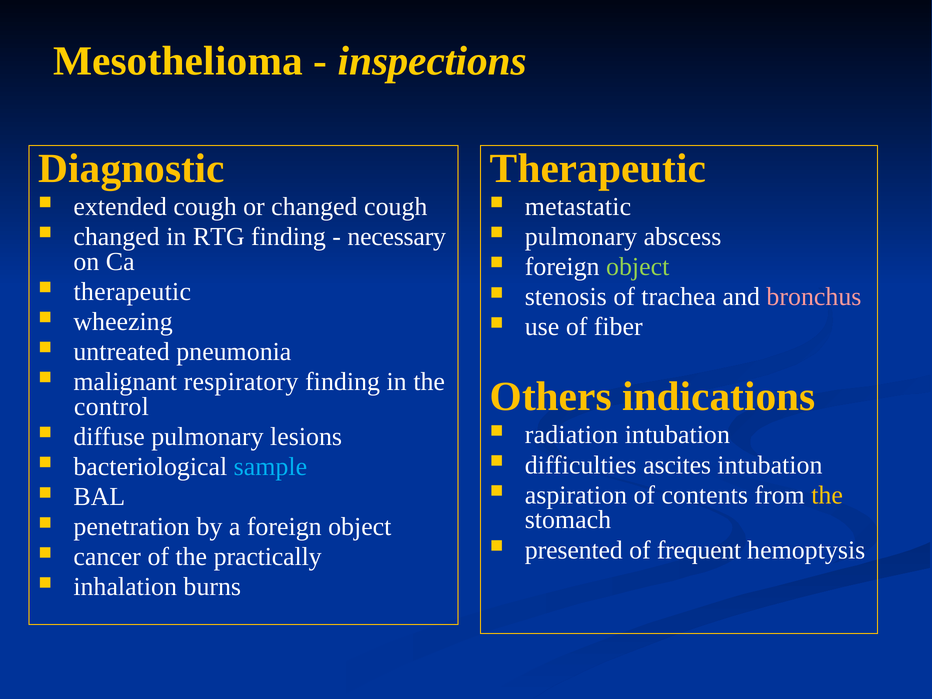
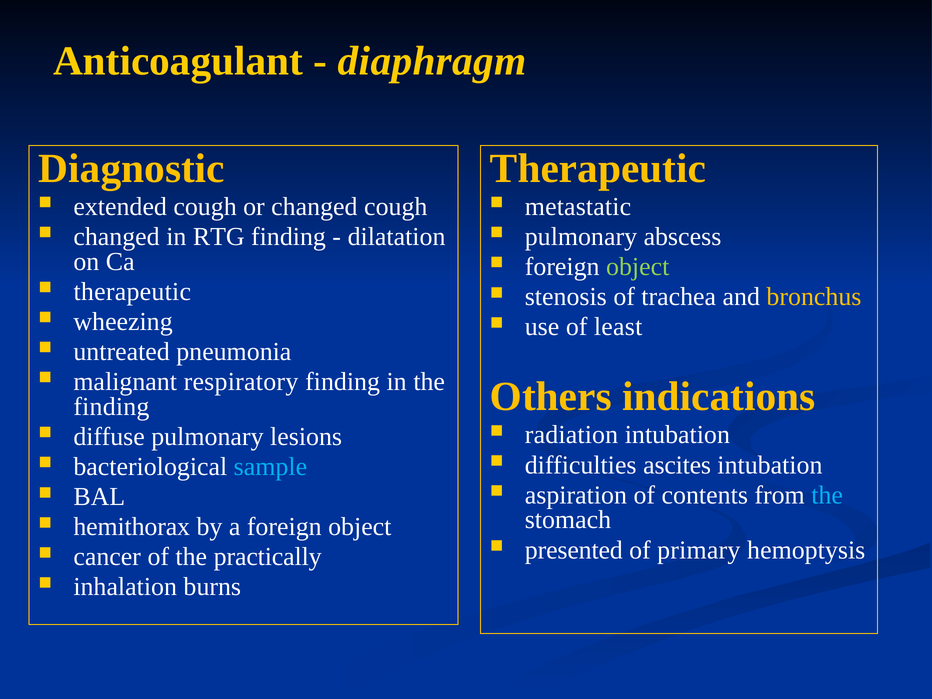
Mesothelioma: Mesothelioma -> Anticoagulant
inspections: inspections -> diaphragm
necessary: necessary -> dilatation
bronchus colour: pink -> yellow
fiber: fiber -> least
control at (111, 407): control -> finding
the at (827, 495) colour: yellow -> light blue
penetration: penetration -> hemithorax
frequent: frequent -> primary
